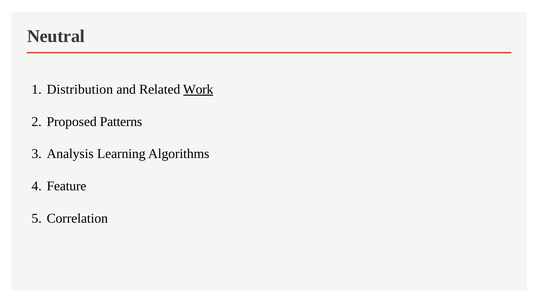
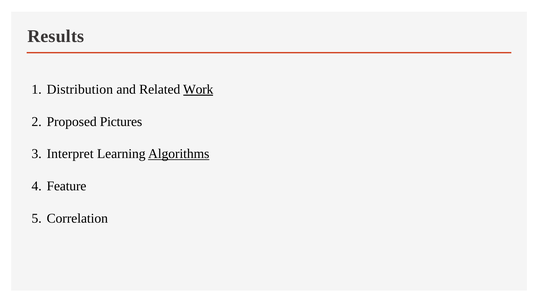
Neutral: Neutral -> Results
Patterns: Patterns -> Pictures
Analysis: Analysis -> Interpret
Algorithms underline: none -> present
